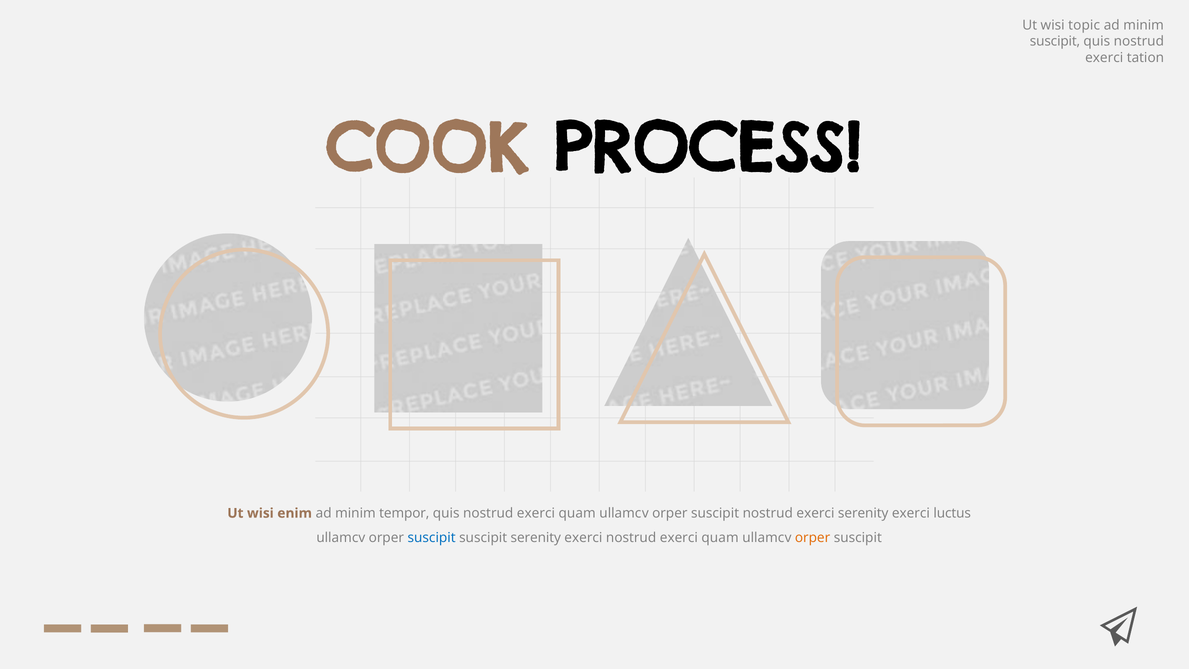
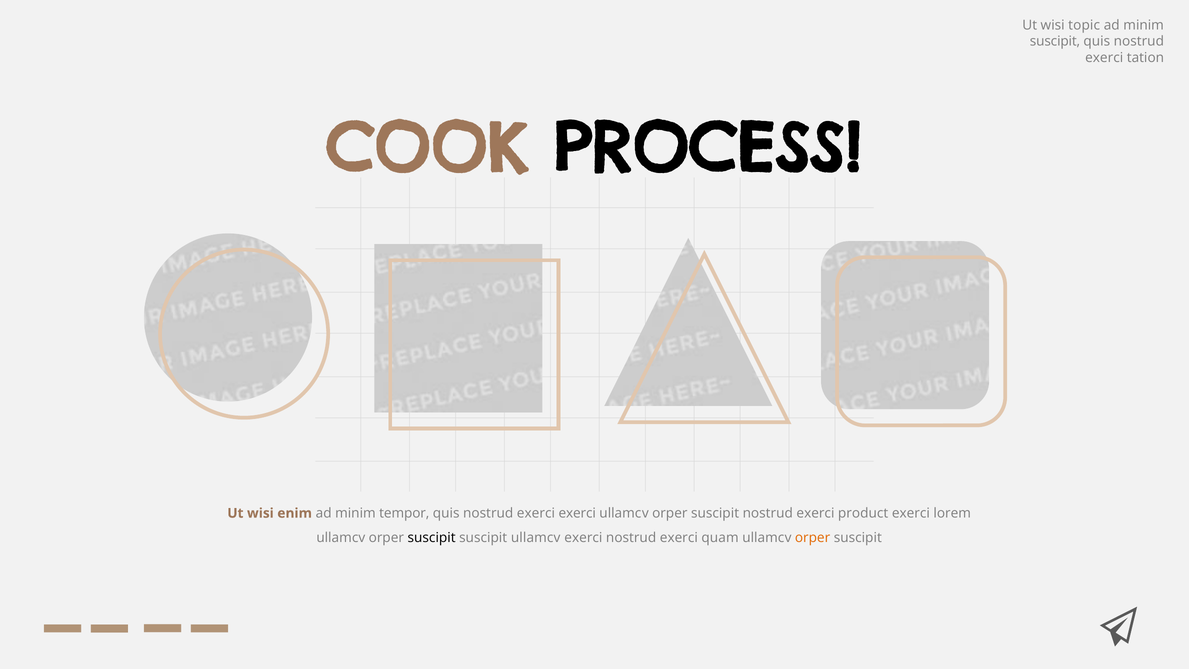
quis nostrud exerci quam: quam -> exerci
exerci serenity: serenity -> product
luctus: luctus -> lorem
suscipit at (432, 538) colour: blue -> black
suscipit serenity: serenity -> ullamcv
